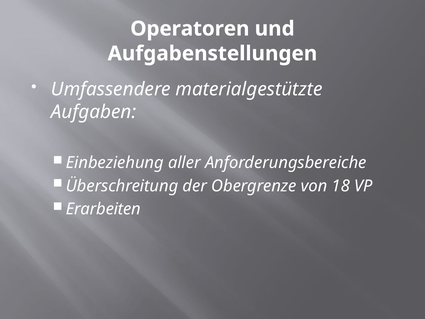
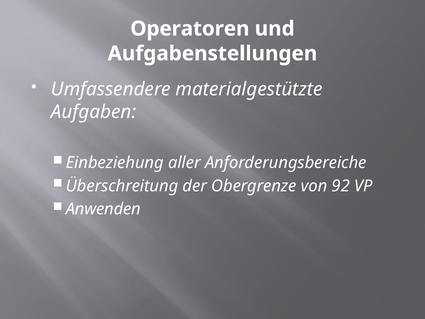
18: 18 -> 92
Erarbeiten: Erarbeiten -> Anwenden
